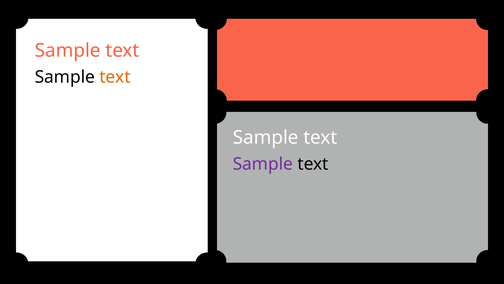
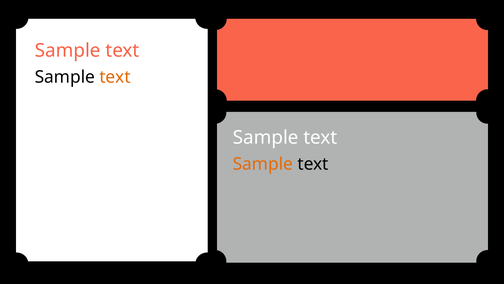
Sample at (263, 164) colour: purple -> orange
